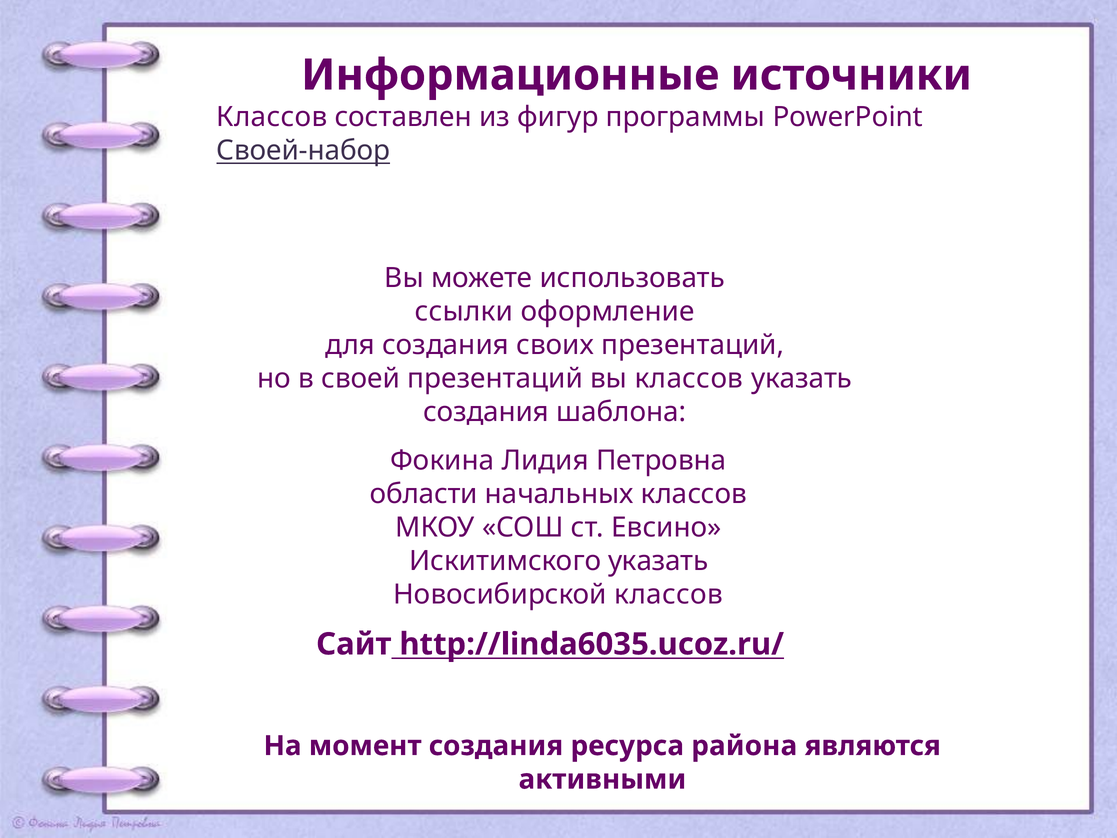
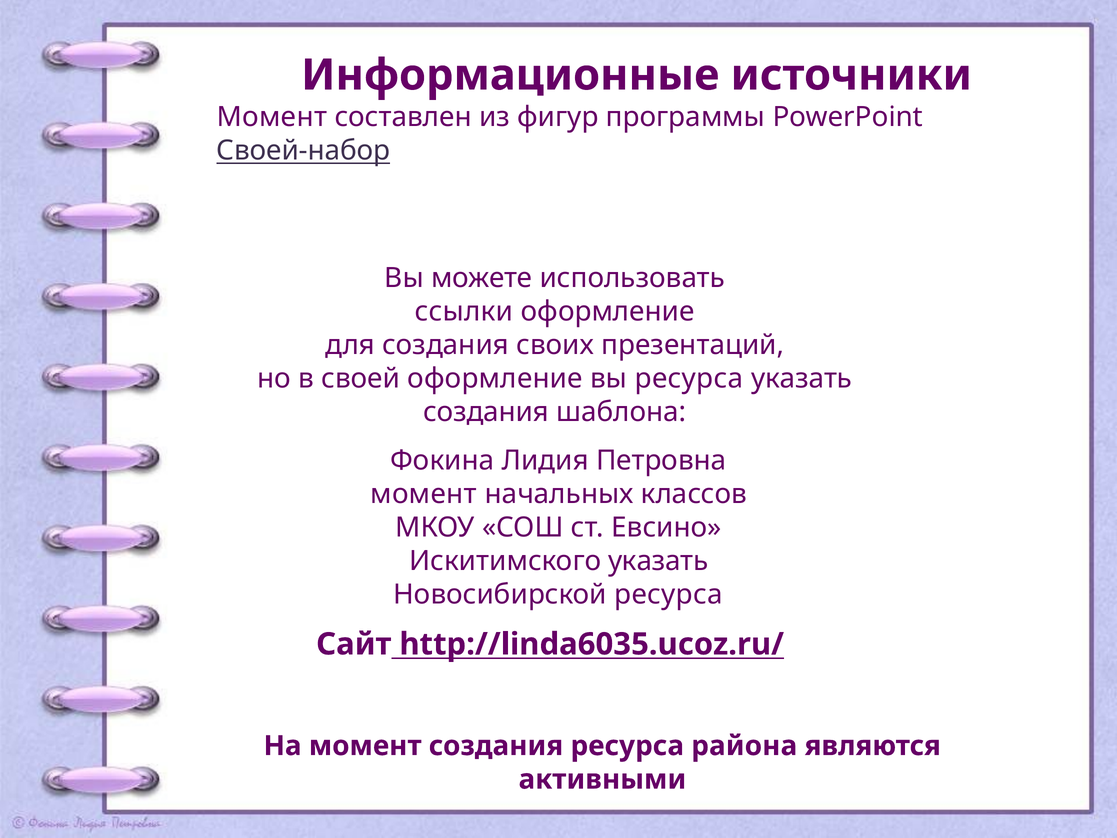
Классов at (272, 117): Классов -> Момент
своей презентаций: презентаций -> оформление
вы классов: классов -> ресурса
области at (424, 494): области -> момент
Новосибирской классов: классов -> ресурса
